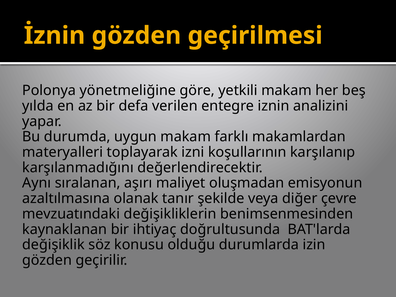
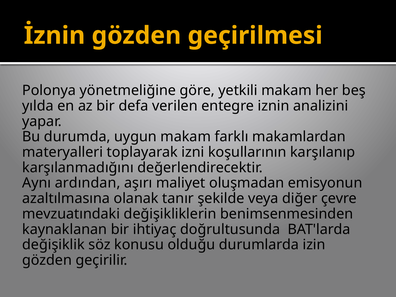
sıralanan: sıralanan -> ardından
